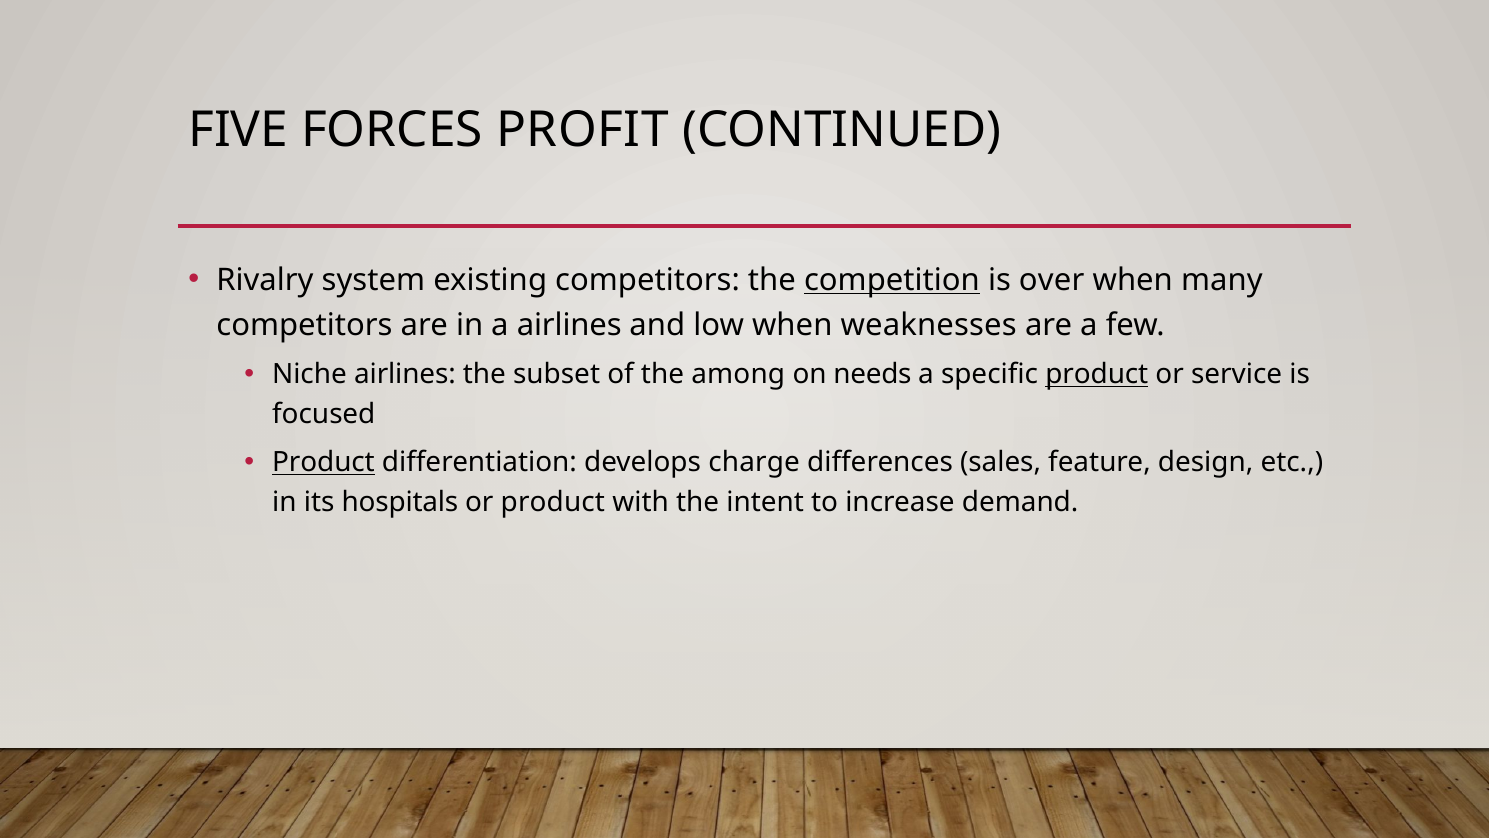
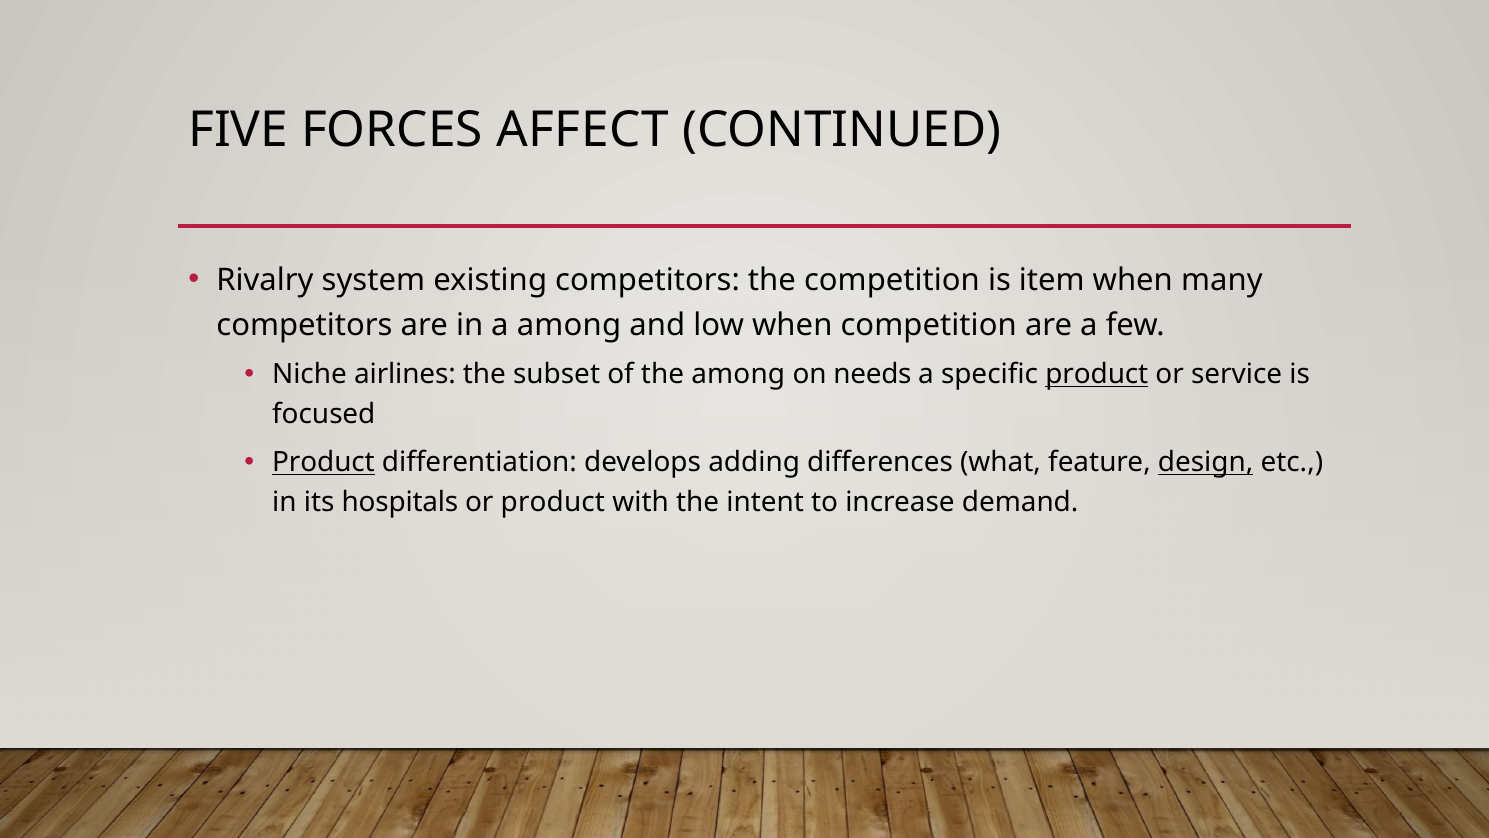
PROFIT: PROFIT -> AFFECT
competition at (892, 280) underline: present -> none
over: over -> item
a airlines: airlines -> among
when weaknesses: weaknesses -> competition
charge: charge -> adding
sales: sales -> what
design underline: none -> present
